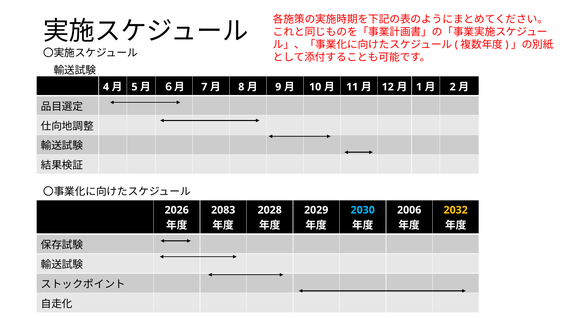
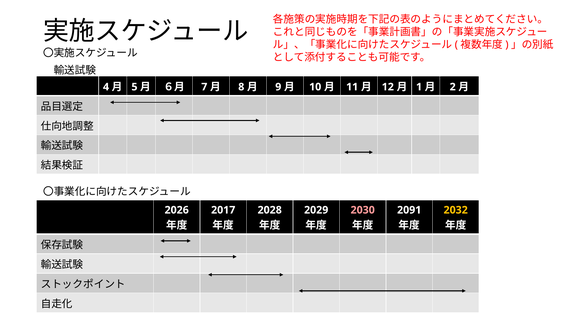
2083: 2083 -> 2017
2030 colour: light blue -> pink
2006: 2006 -> 2091
